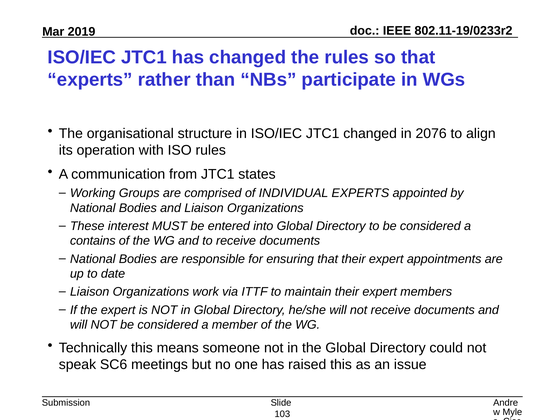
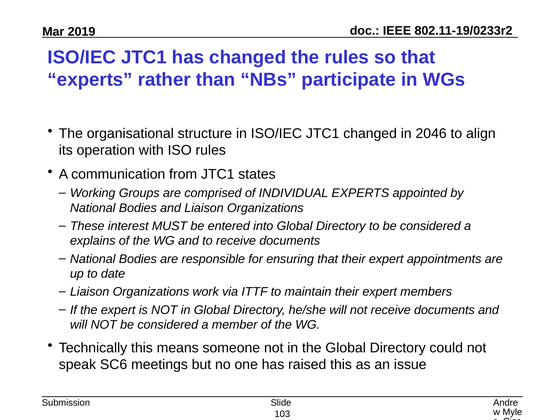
2076: 2076 -> 2046
contains: contains -> explains
